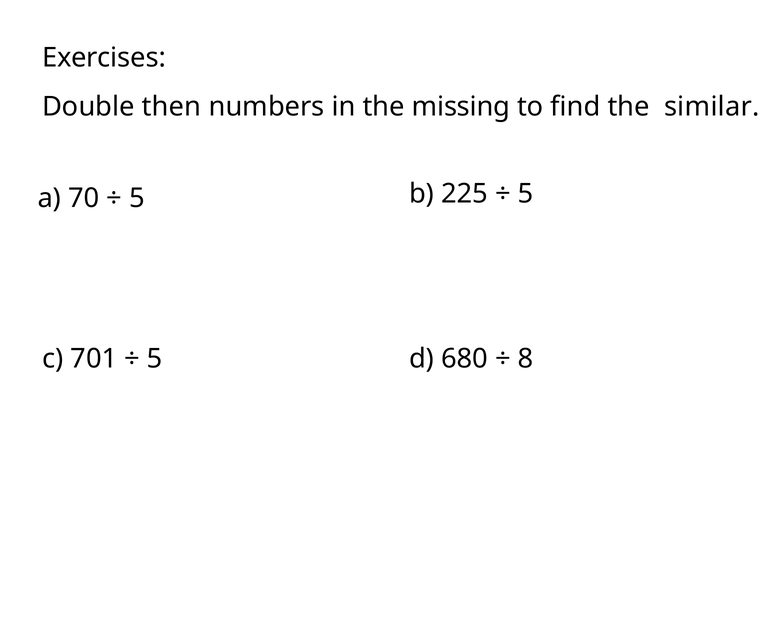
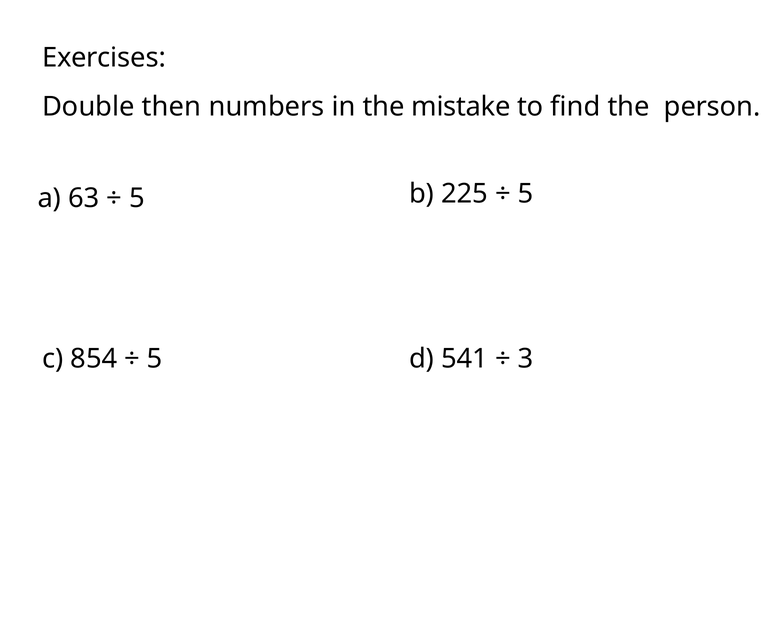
missing: missing -> mistake
similar: similar -> person
70: 70 -> 63
701: 701 -> 854
680: 680 -> 541
8: 8 -> 3
